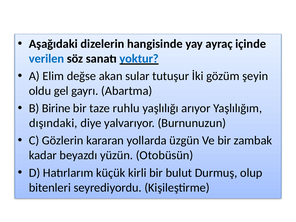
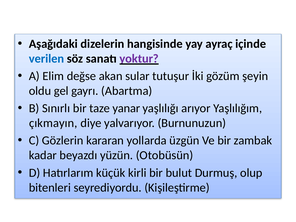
yoktur colour: blue -> purple
Birine: Birine -> Sınırlı
ruhlu: ruhlu -> yanar
dışındaki: dışındaki -> çıkmayın
